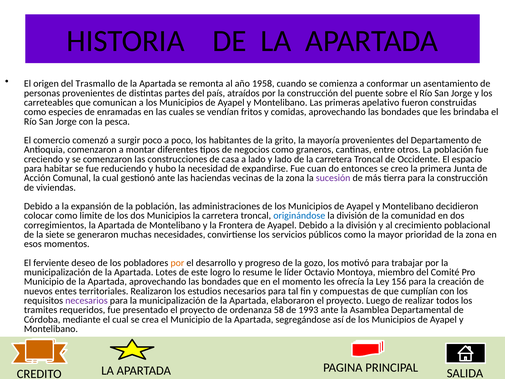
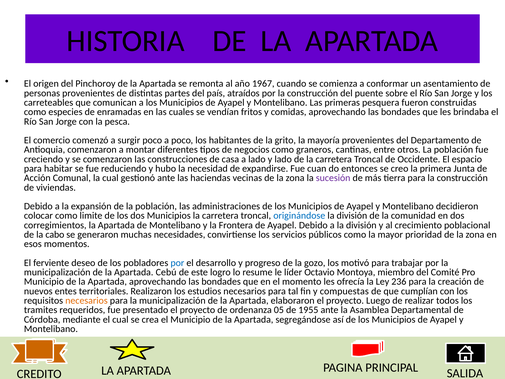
Trasmallo: Trasmallo -> Pinchoroy
1958: 1958 -> 1967
apelativo: apelativo -> pesquera
siete: siete -> cabo
por at (177, 263) colour: orange -> blue
Lotes: Lotes -> Cebú
156: 156 -> 236
necesarios at (86, 300) colour: purple -> orange
58: 58 -> 05
1993: 1993 -> 1955
